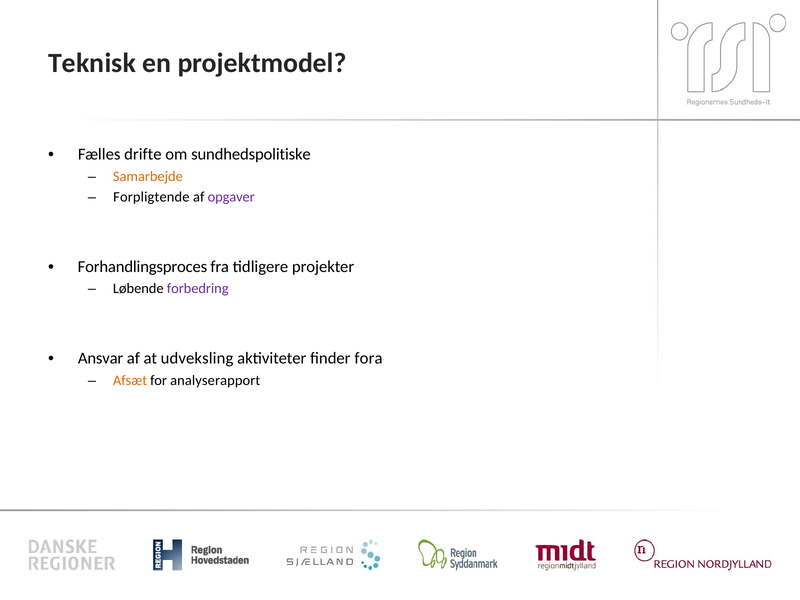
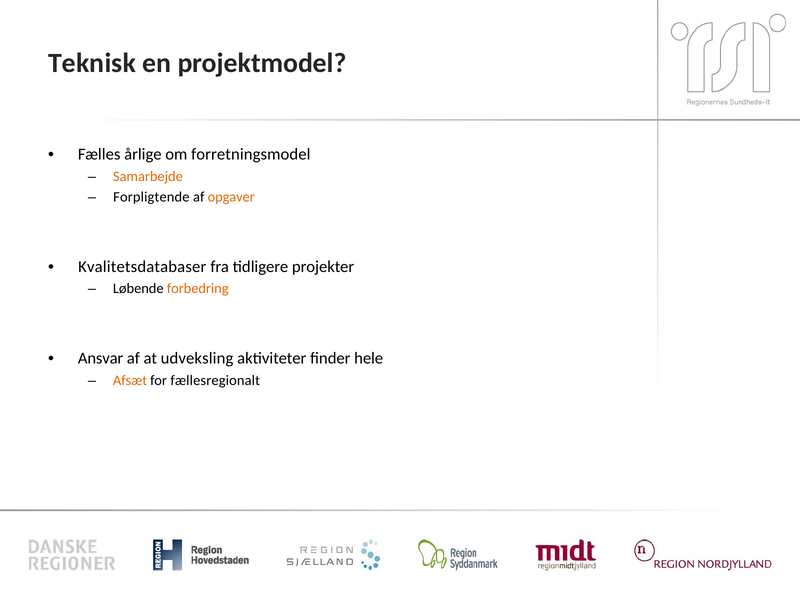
drifte: drifte -> årlige
sundhedspolitiske: sundhedspolitiske -> forretningsmodel
opgaver colour: purple -> orange
Forhandlingsproces: Forhandlingsproces -> Kvalitetsdatabaser
forbedring colour: purple -> orange
fora: fora -> hele
analyserapport: analyserapport -> fællesregionalt
